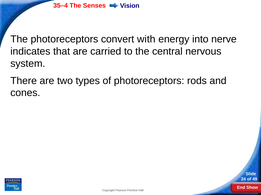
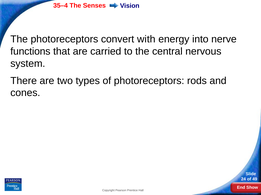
indicates: indicates -> functions
